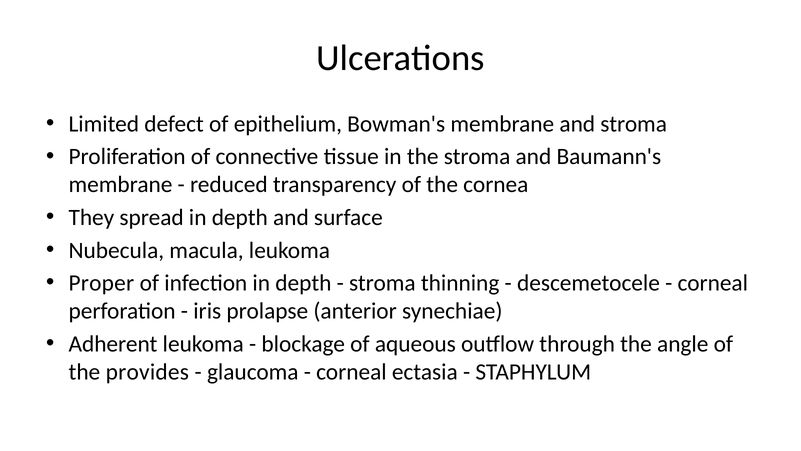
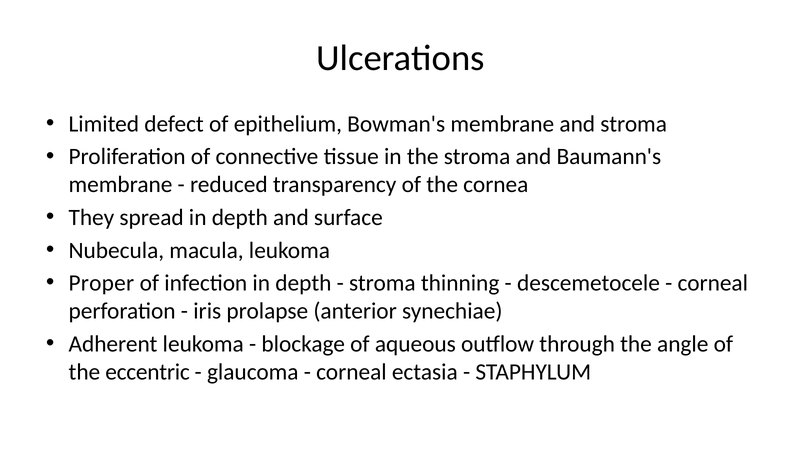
provides: provides -> eccentric
